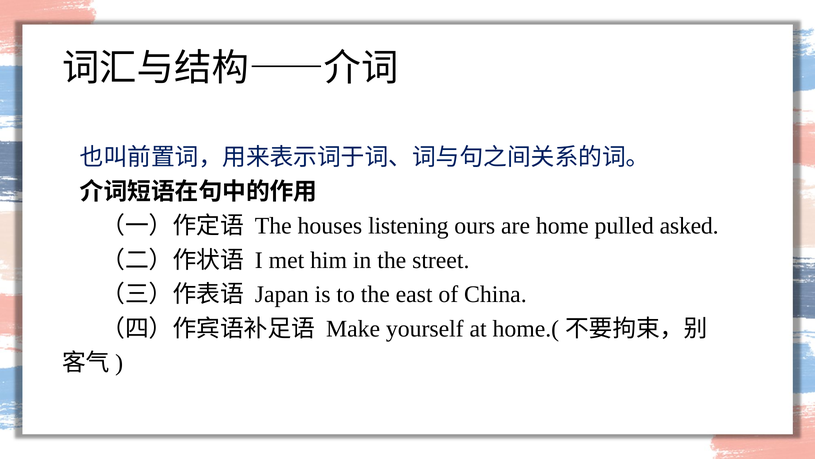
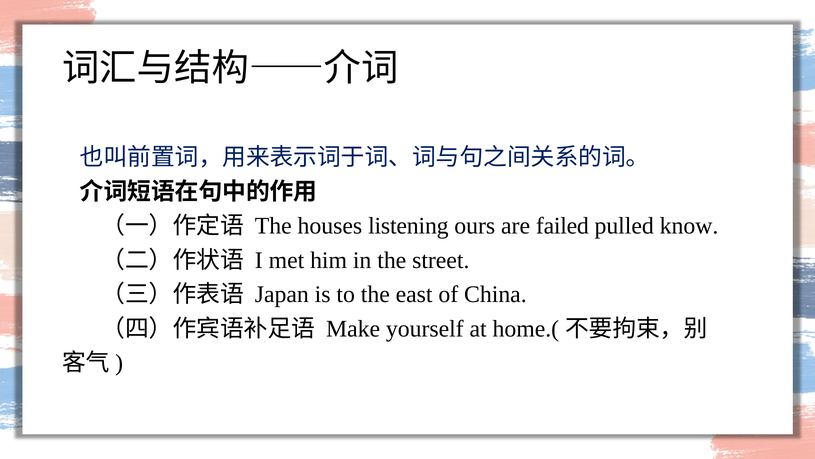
home: home -> failed
asked: asked -> know
